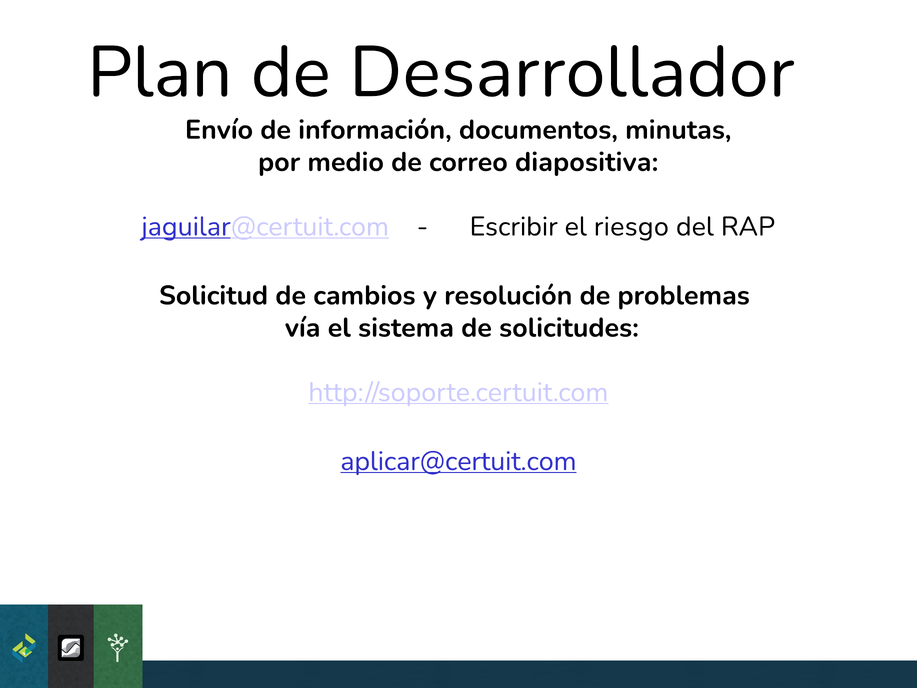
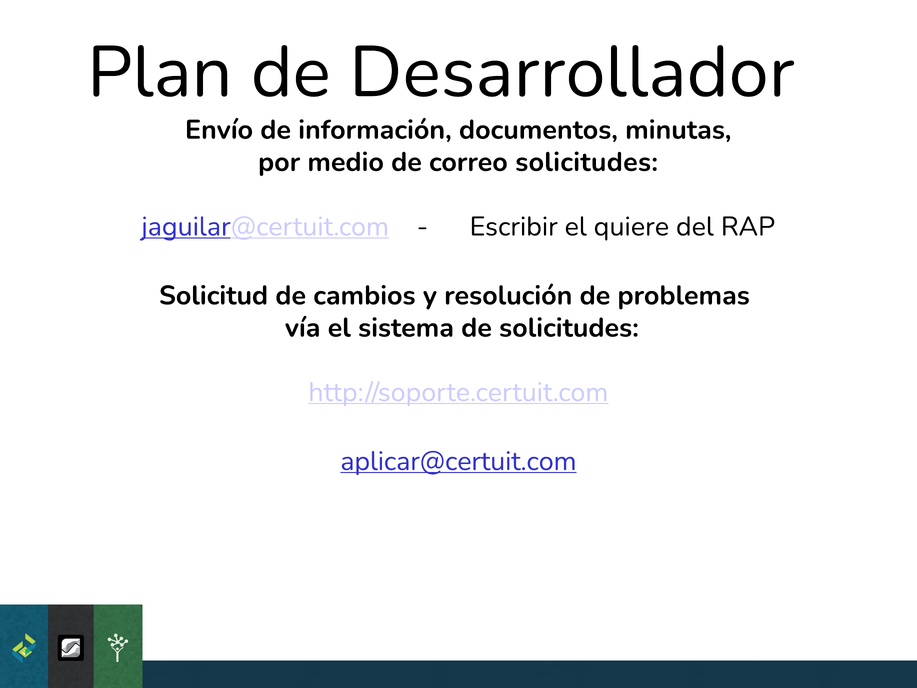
correo diapositiva: diapositiva -> solicitudes
riesgo: riesgo -> quiere
